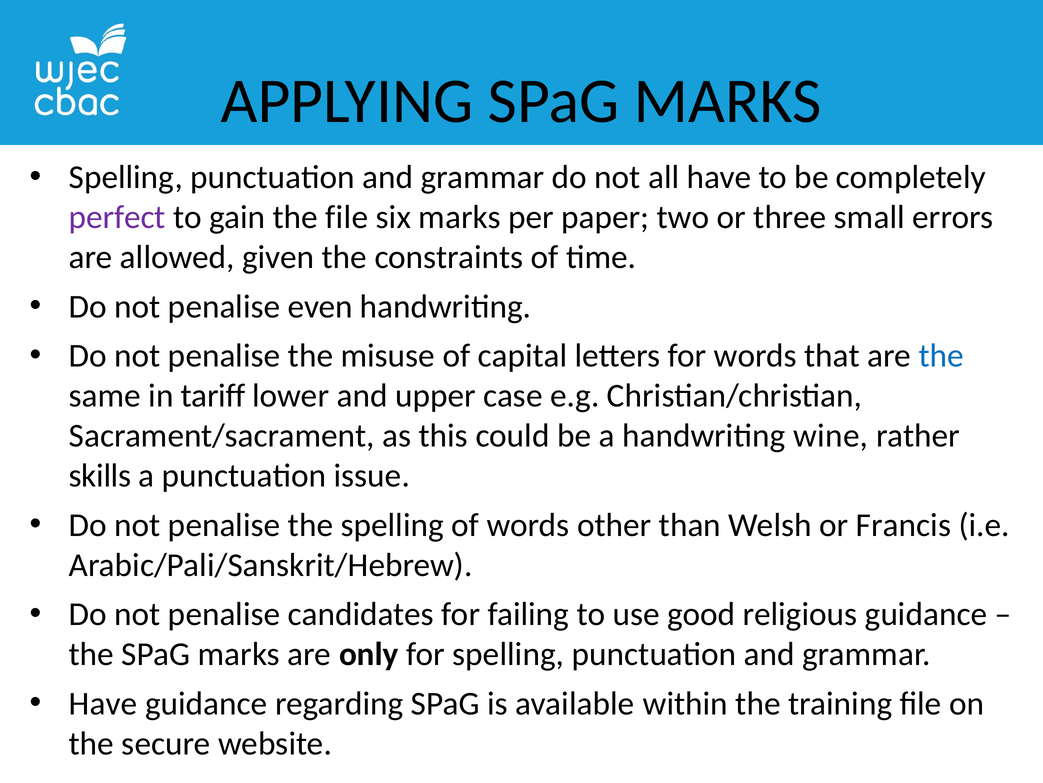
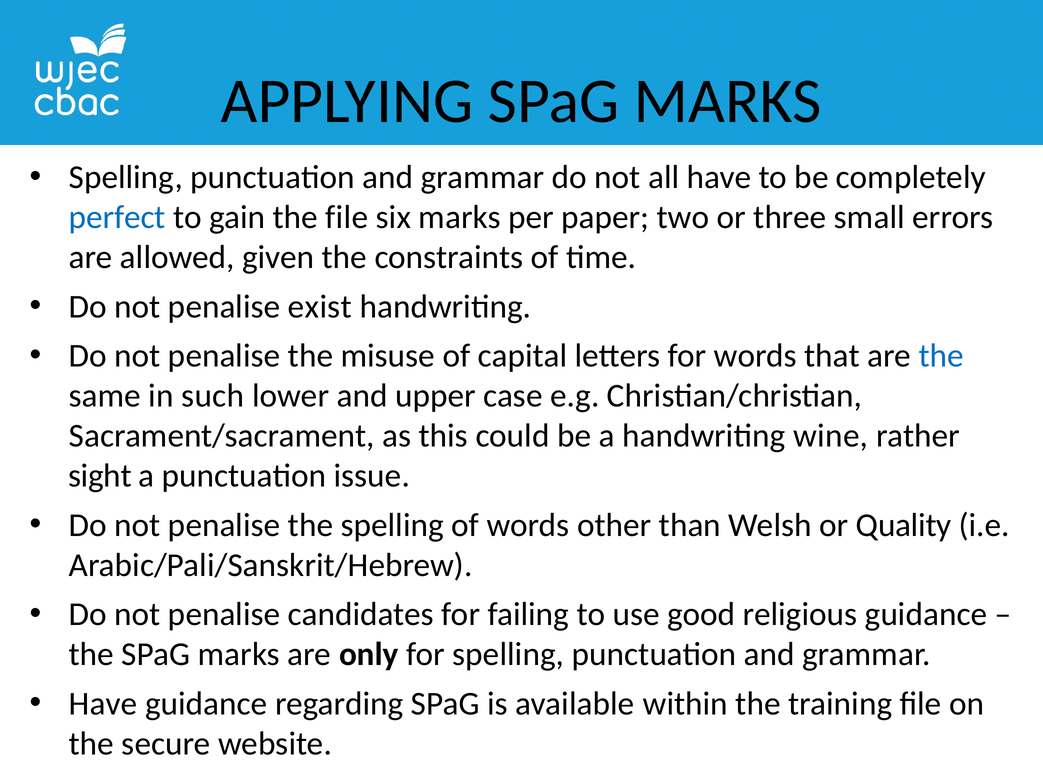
perfect colour: purple -> blue
even: even -> exist
tariff: tariff -> such
skills: skills -> sight
Francis: Francis -> Quality
